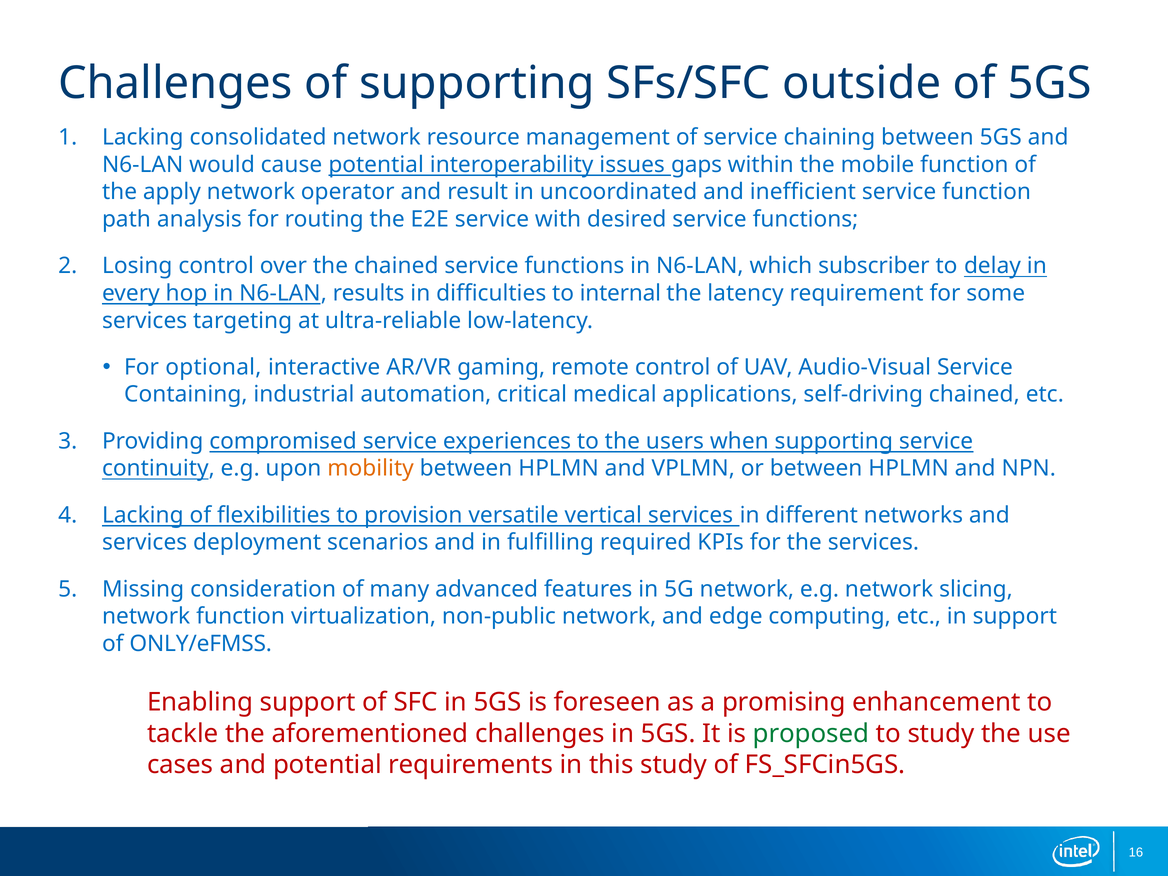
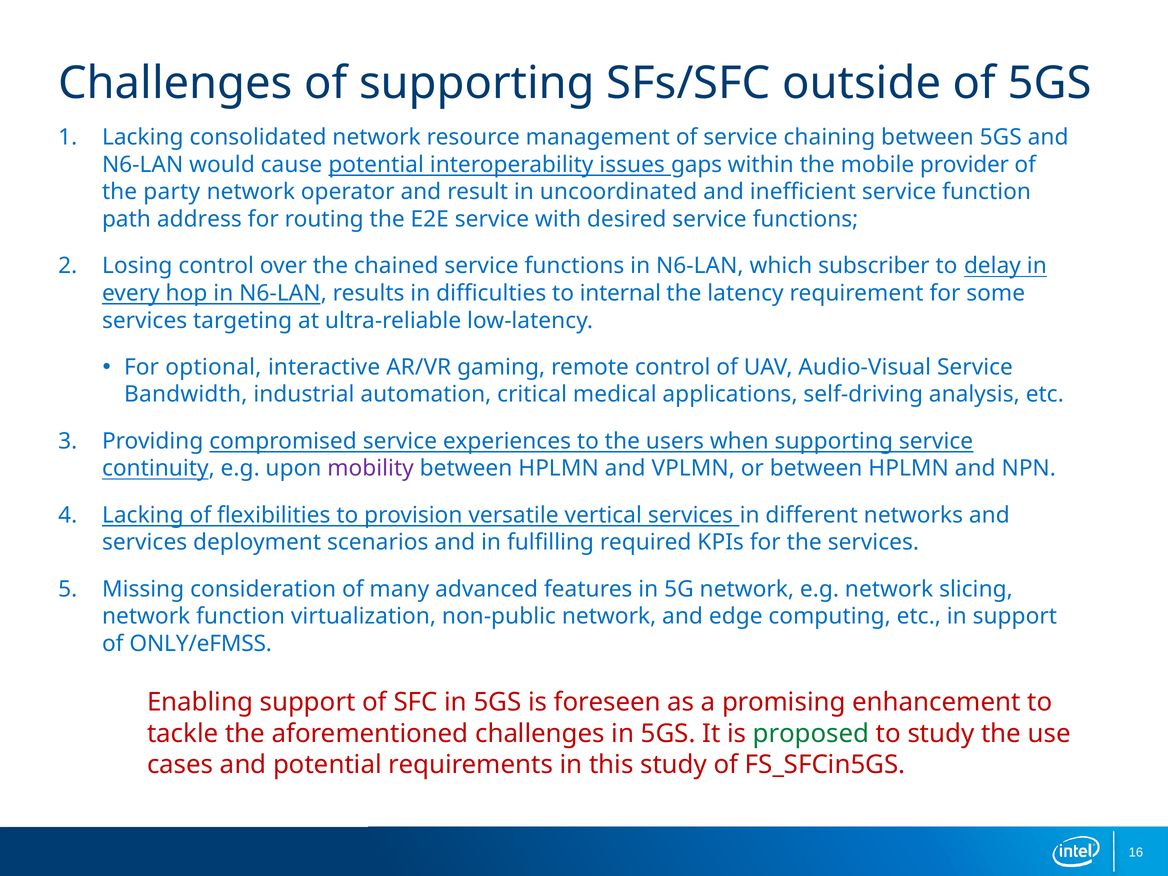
mobile function: function -> provider
apply: apply -> party
analysis: analysis -> address
Containing: Containing -> Bandwidth
self-driving chained: chained -> analysis
mobility colour: orange -> purple
